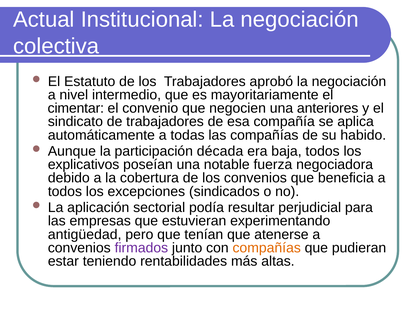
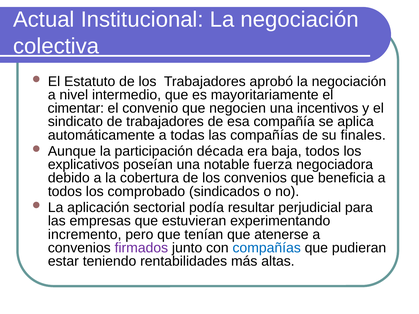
anteriores: anteriores -> incentivos
habido: habido -> finales
excepciones: excepciones -> comprobado
antigüedad: antigüedad -> incremento
compañías at (267, 248) colour: orange -> blue
